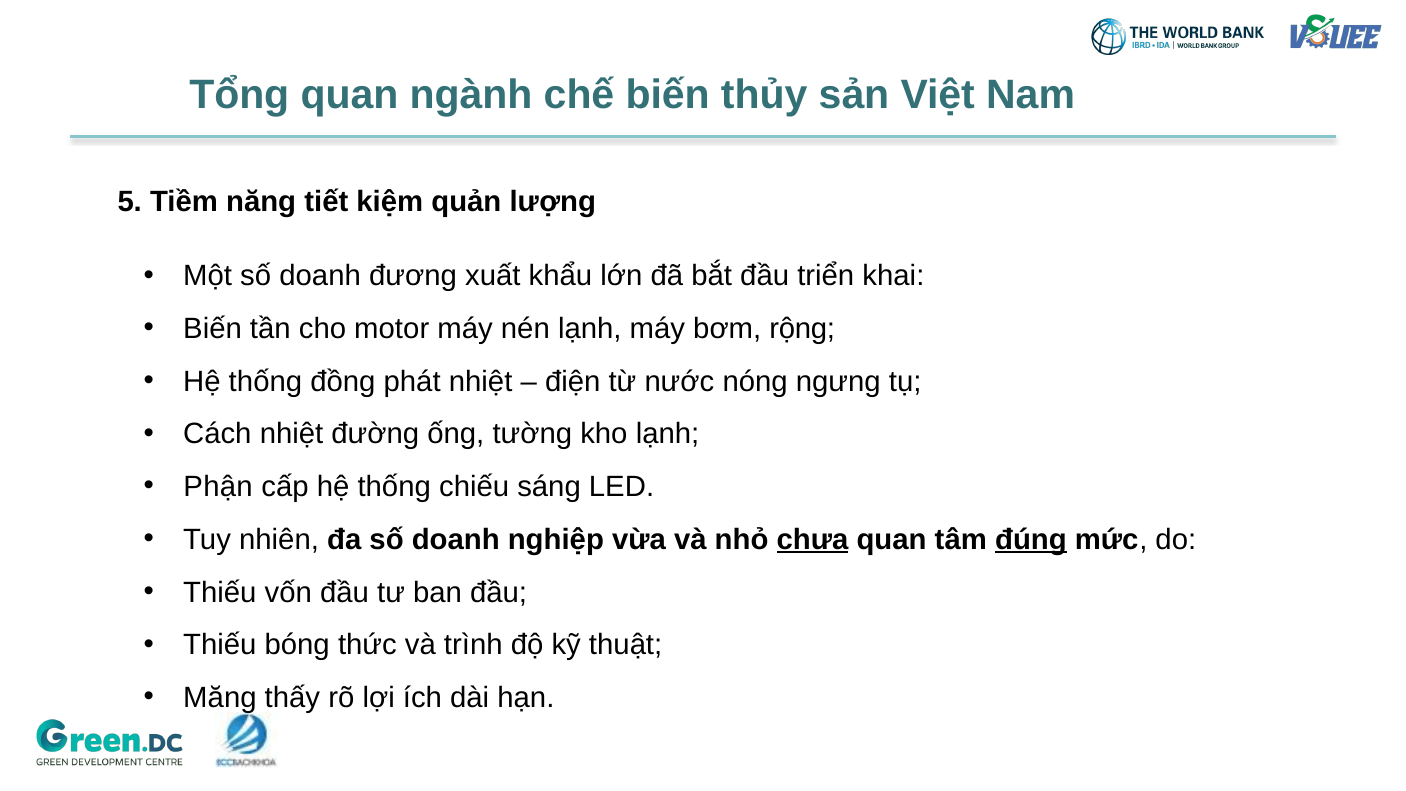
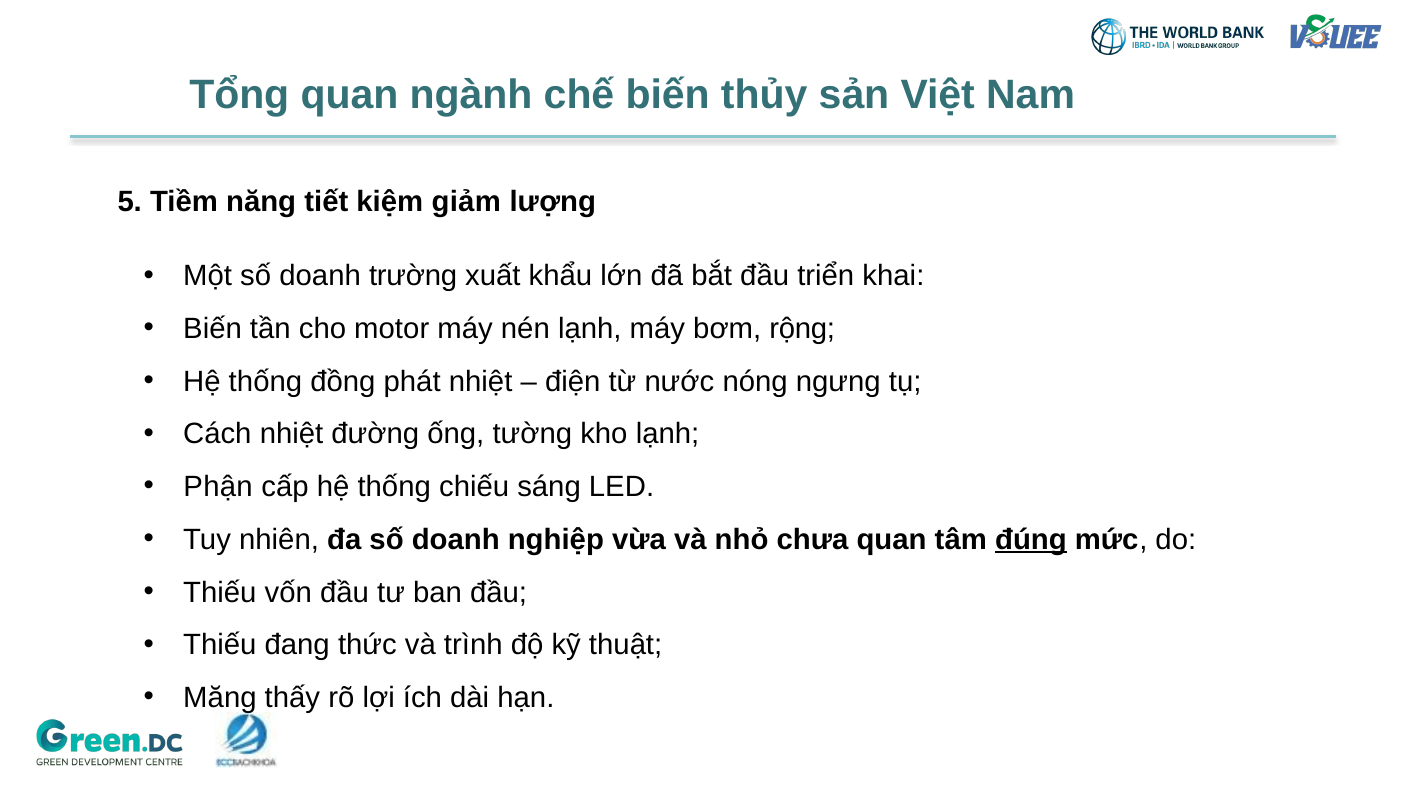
quản: quản -> giảm
đương: đương -> trường
chưa underline: present -> none
bóng: bóng -> đang
